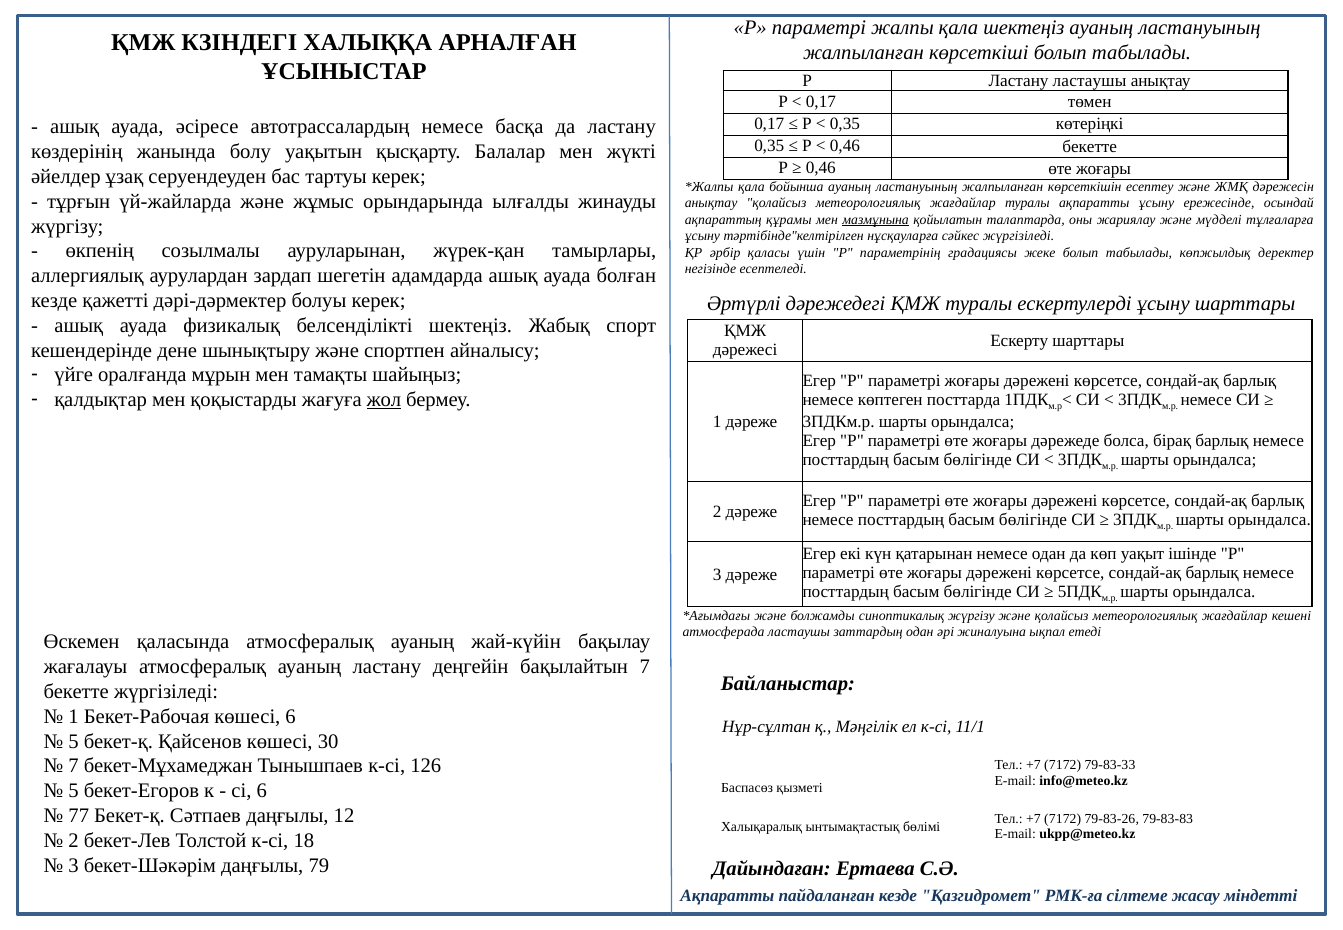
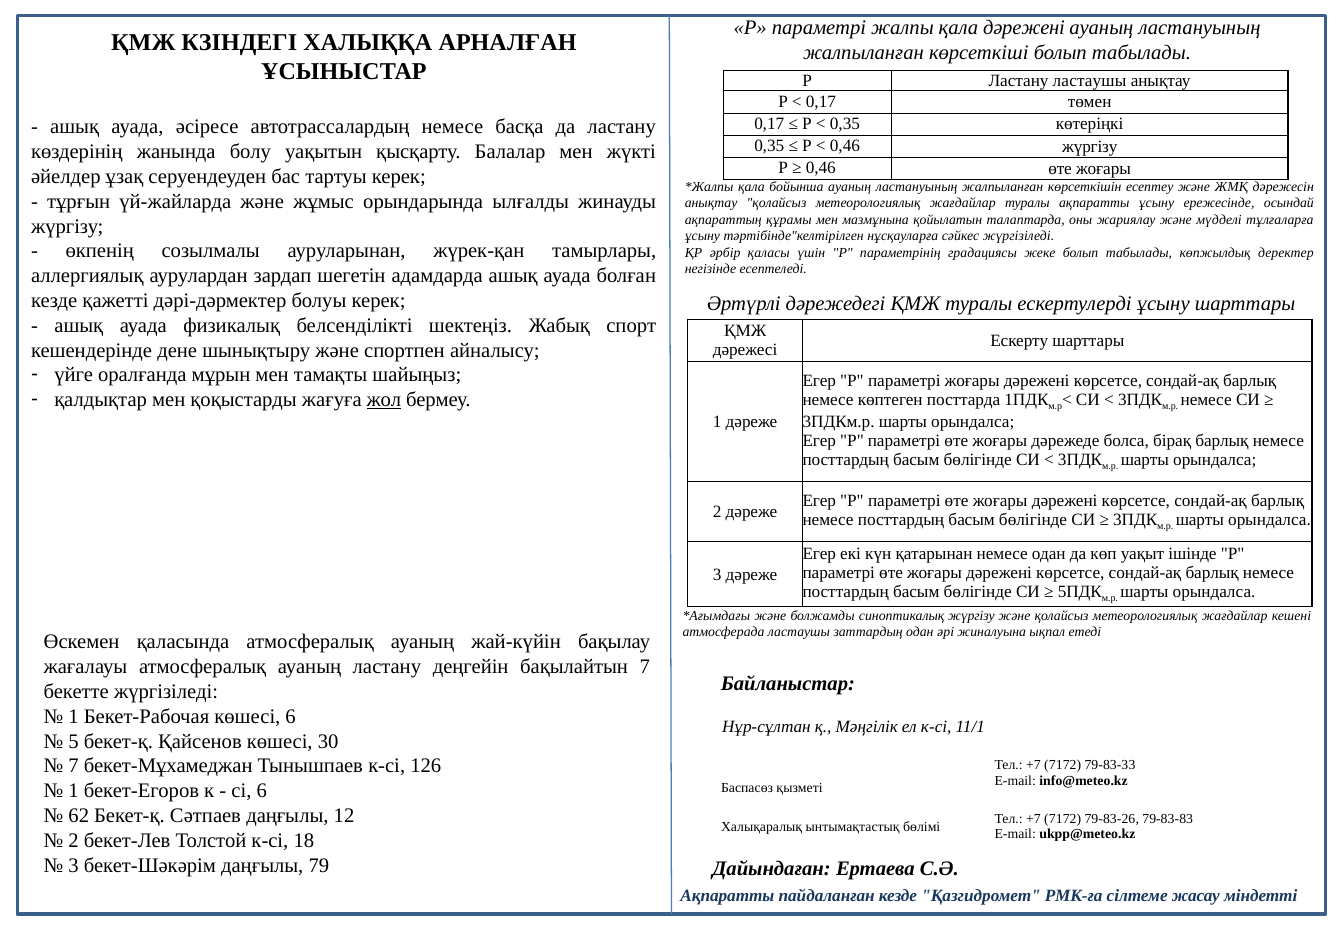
қала шектеңіз: шектеңіз -> дәрежені
0,46 бекетте: бекетте -> жүргізу
мазмұнына underline: present -> none
5 at (74, 791): 5 -> 1
77: 77 -> 62
